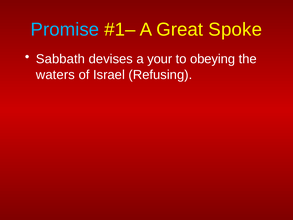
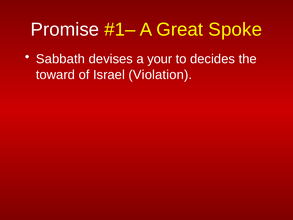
Promise colour: light blue -> white
obeying: obeying -> decides
waters: waters -> toward
Refusing: Refusing -> Violation
